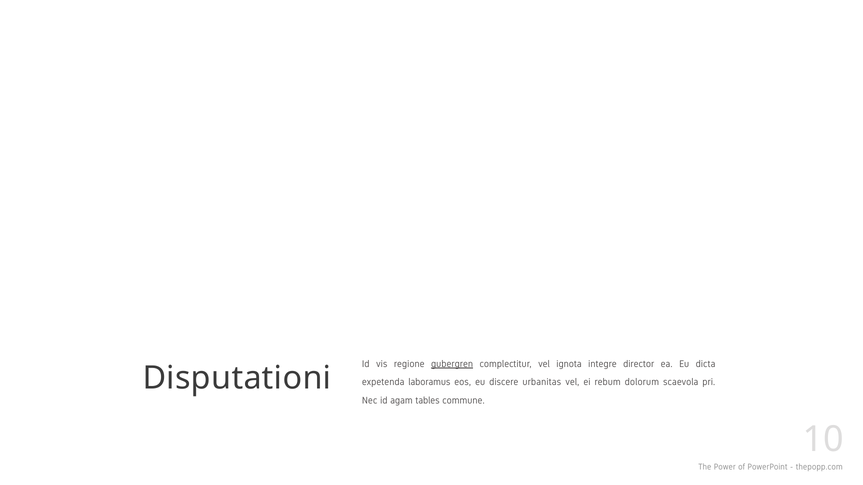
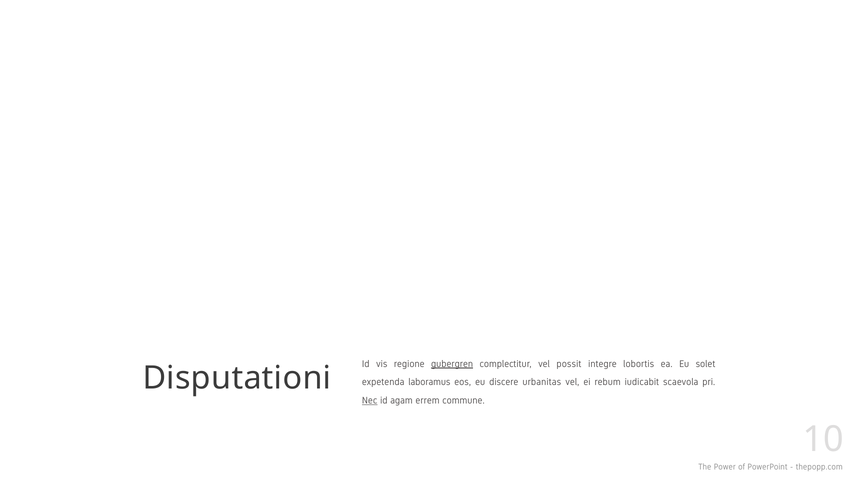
ignota: ignota -> possit
director: director -> lobortis
dicta: dicta -> solet
dolorum: dolorum -> iudicabit
Nec underline: none -> present
tables: tables -> errem
